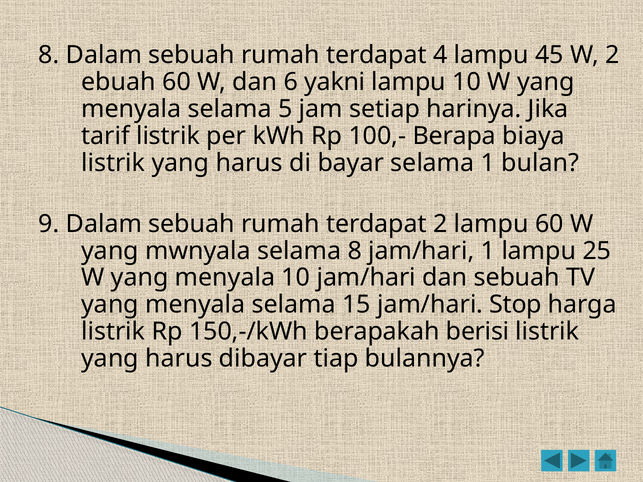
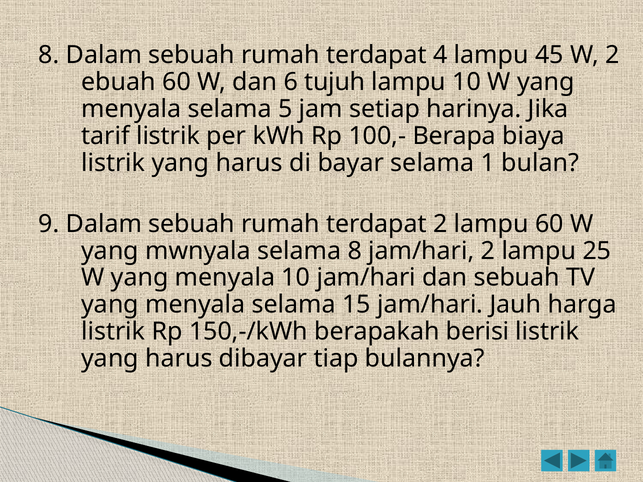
yakni: yakni -> tujuh
jam/hari 1: 1 -> 2
Stop: Stop -> Jauh
